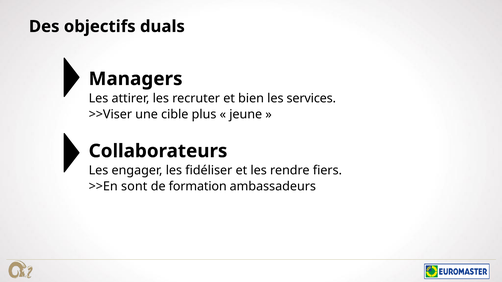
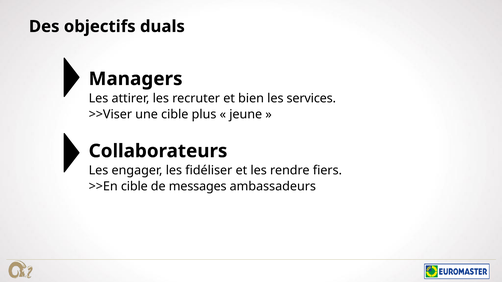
>>En sont: sont -> cible
formation: formation -> messages
